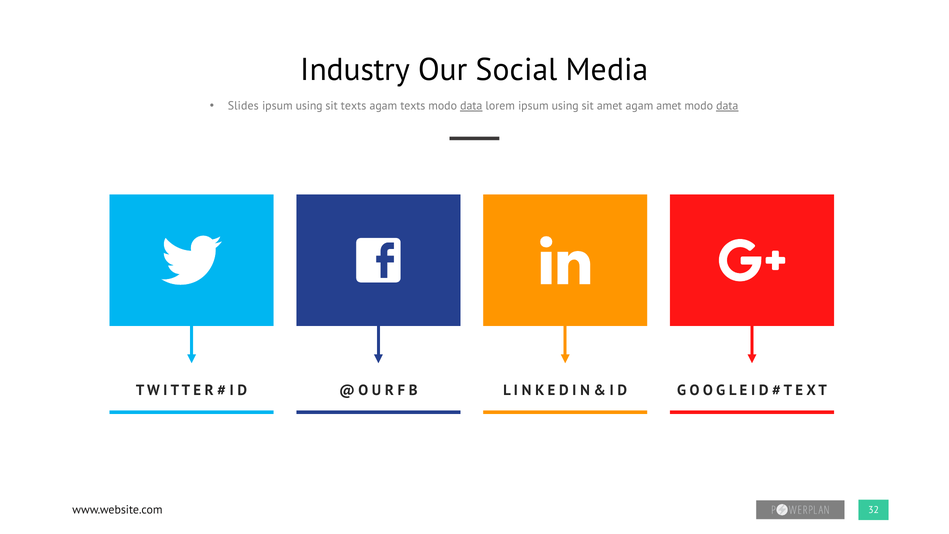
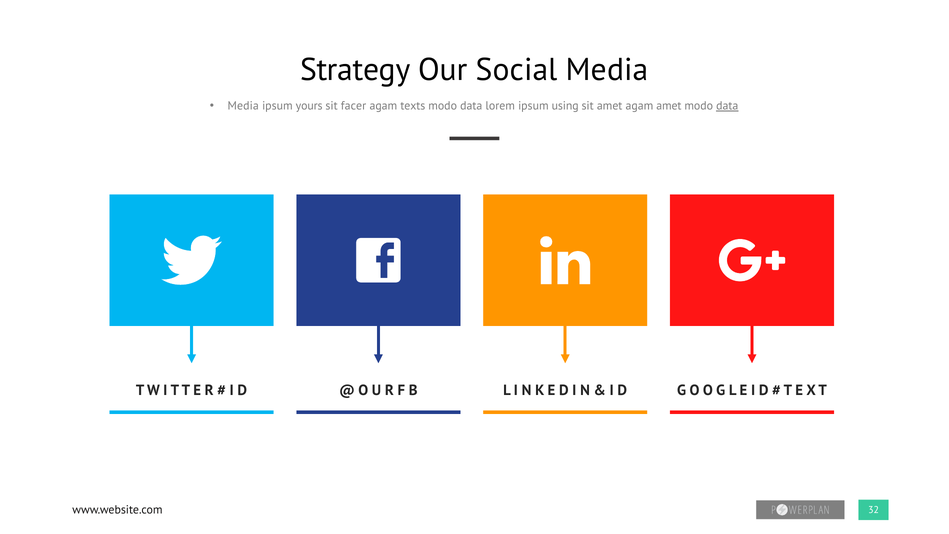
Industry: Industry -> Strategy
Slides at (243, 106): Slides -> Media
using at (309, 106): using -> yours
sit texts: texts -> facer
data at (471, 106) underline: present -> none
